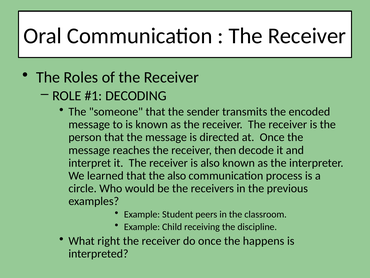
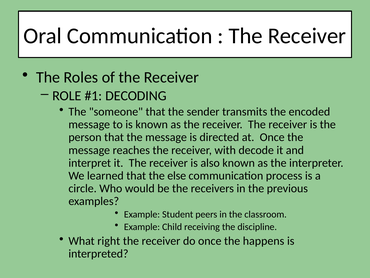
then: then -> with
the also: also -> else
